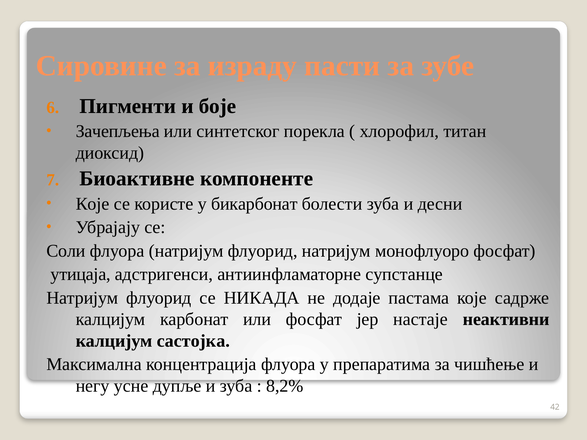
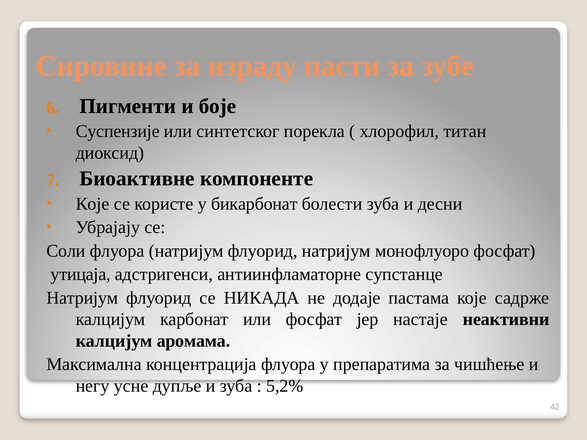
Зачепљења: Зачепљења -> Суспензије
састојка: састојка -> аромама
8,2%: 8,2% -> 5,2%
